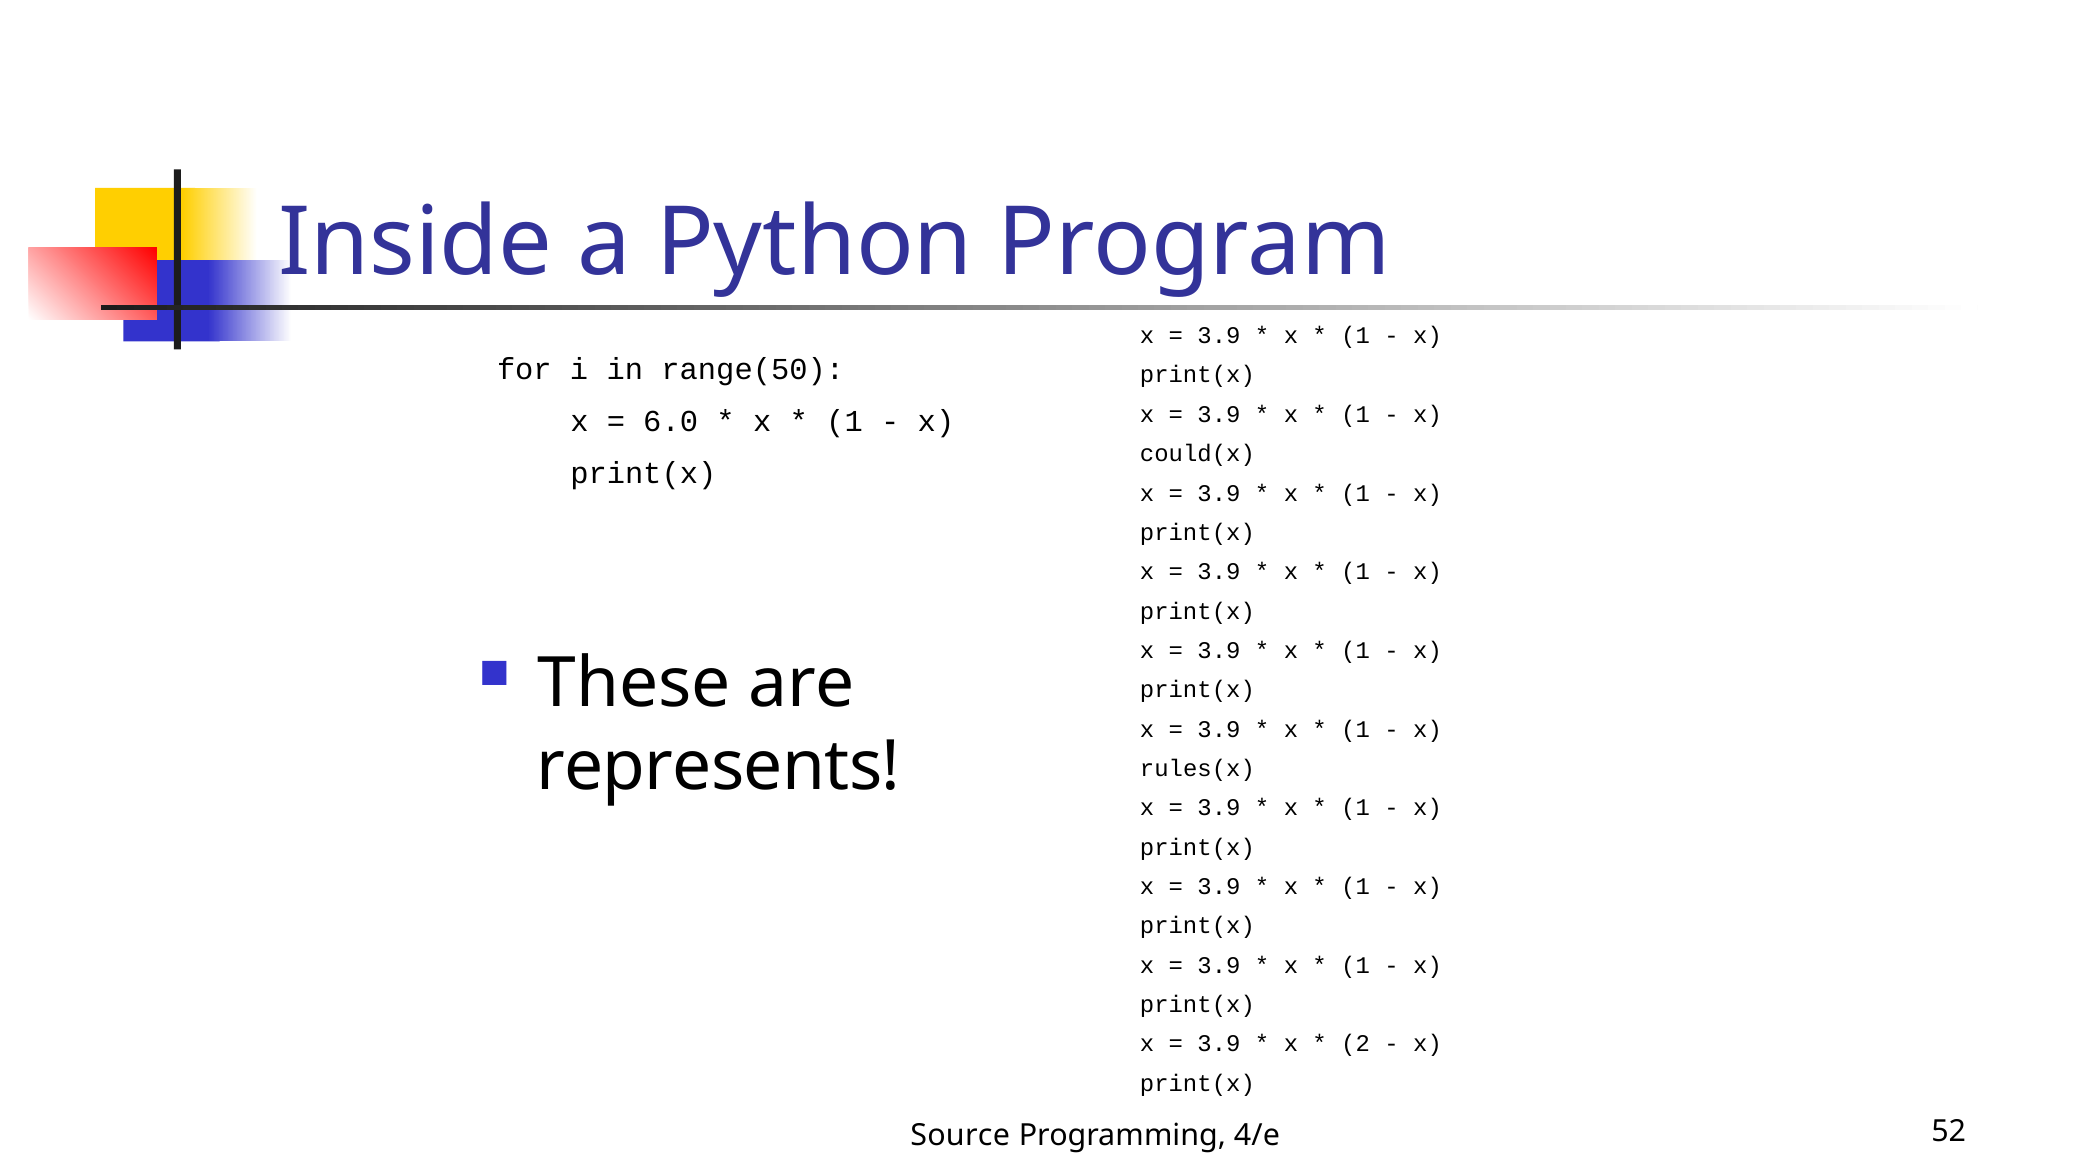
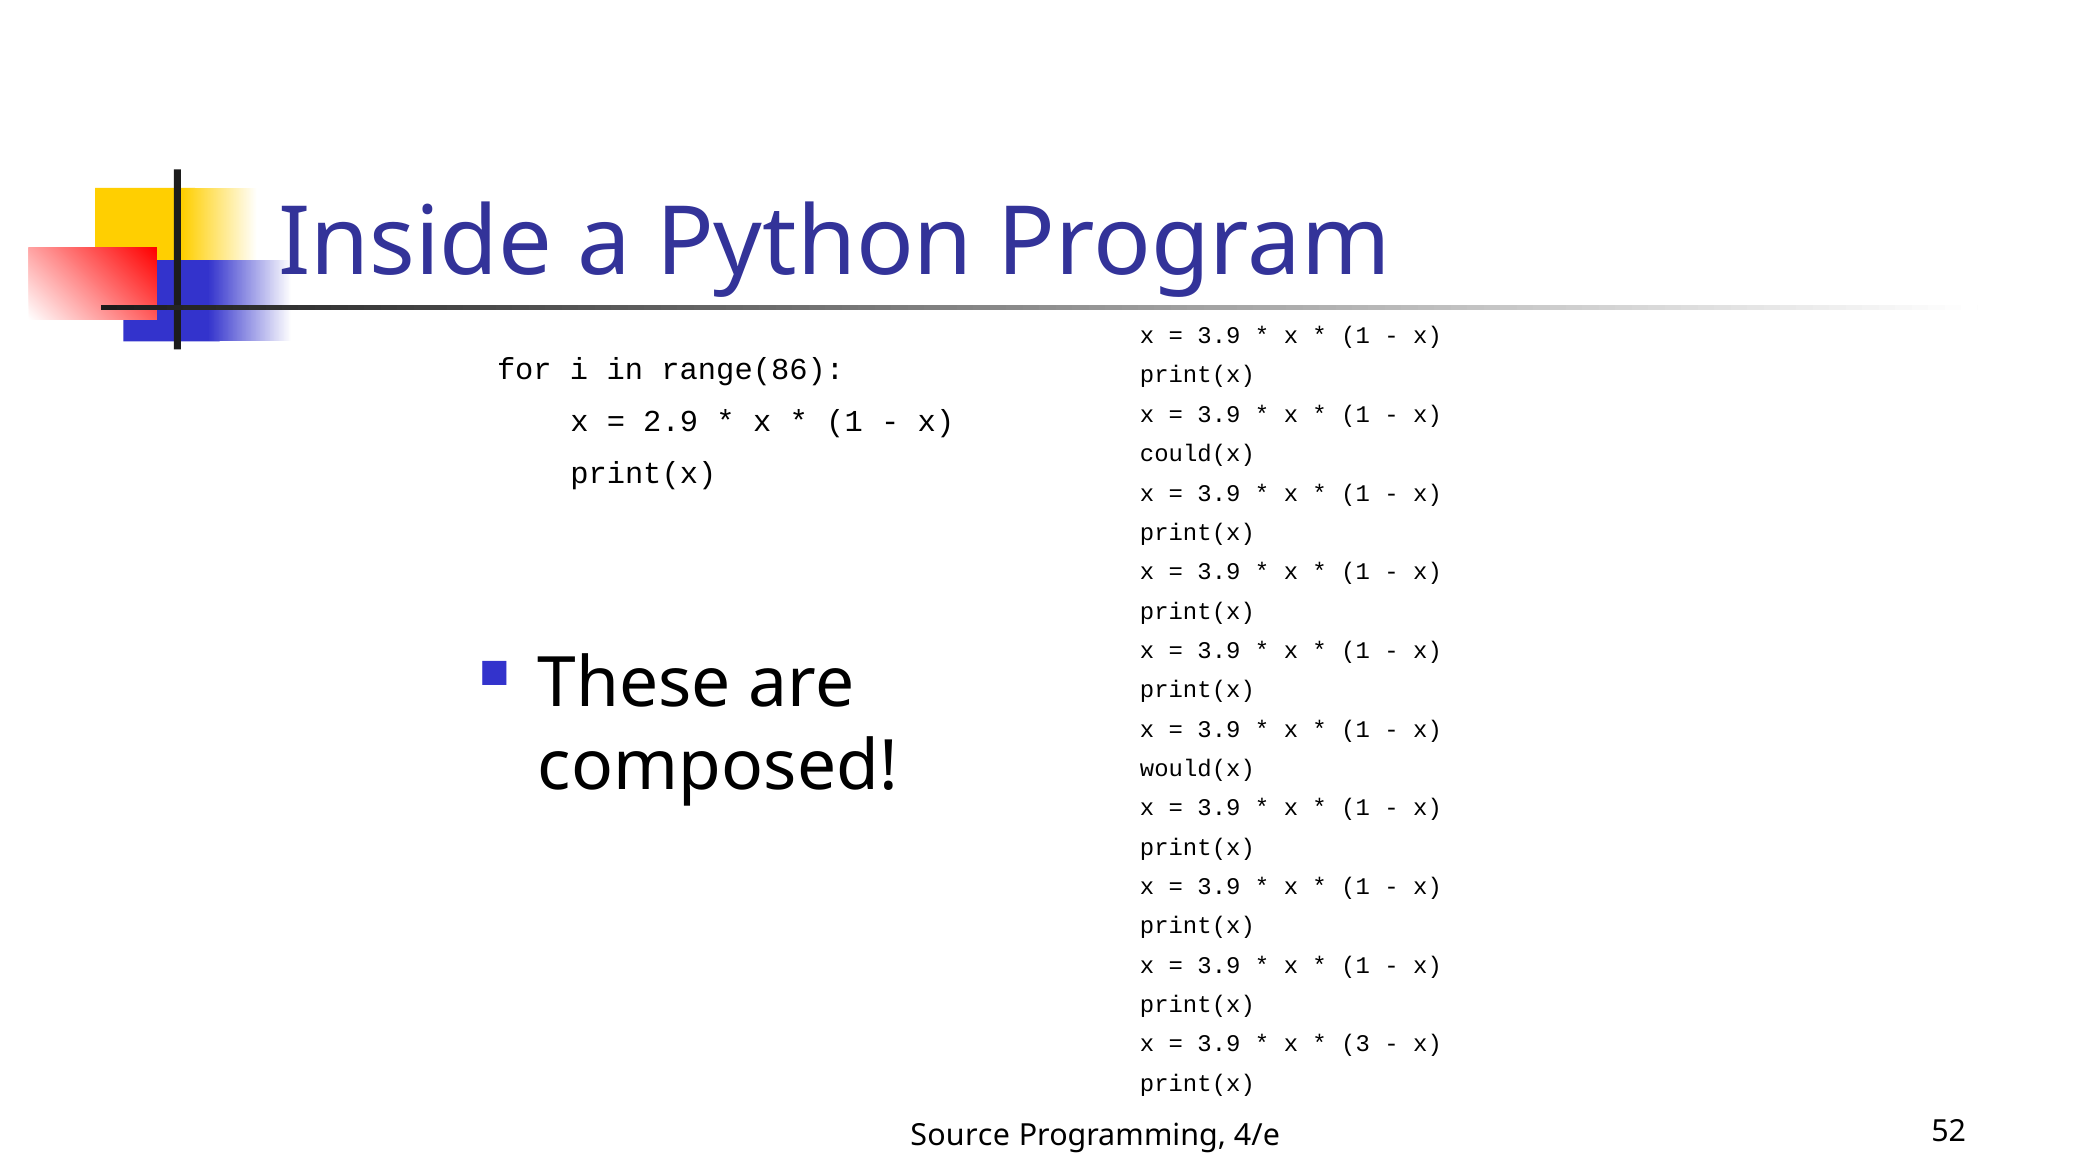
range(50: range(50 -> range(86
6.0: 6.0 -> 2.9
represents: represents -> composed
rules(x: rules(x -> would(x
2: 2 -> 3
